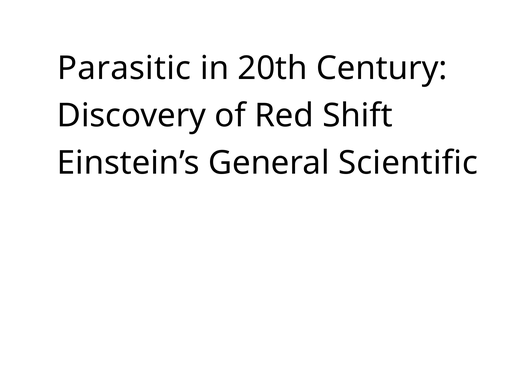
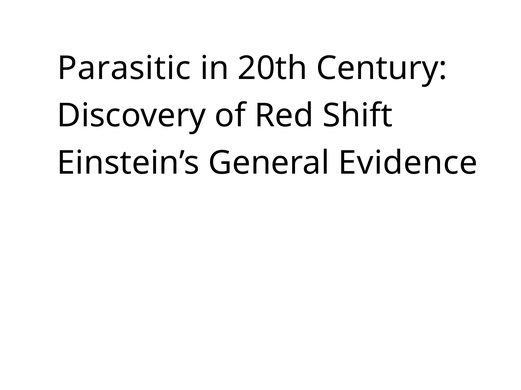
Scientific: Scientific -> Evidence
